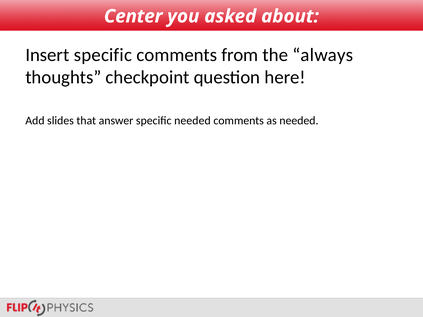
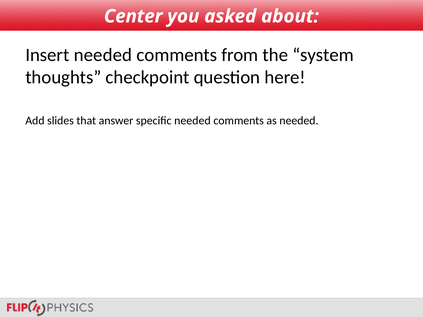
Insert specific: specific -> needed
always: always -> system
